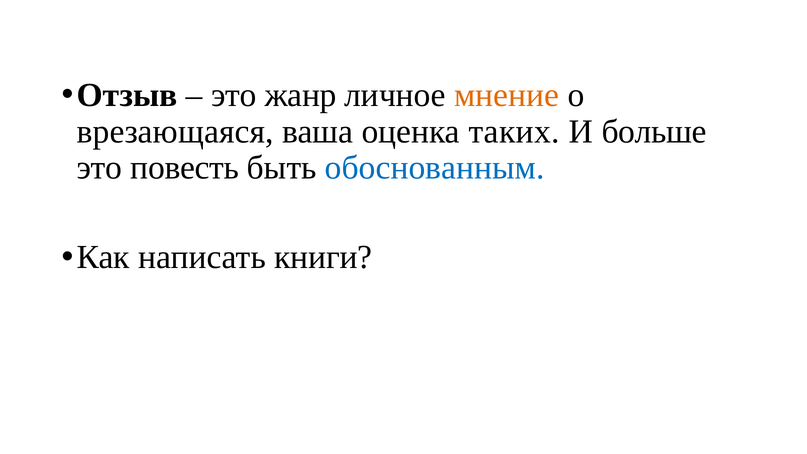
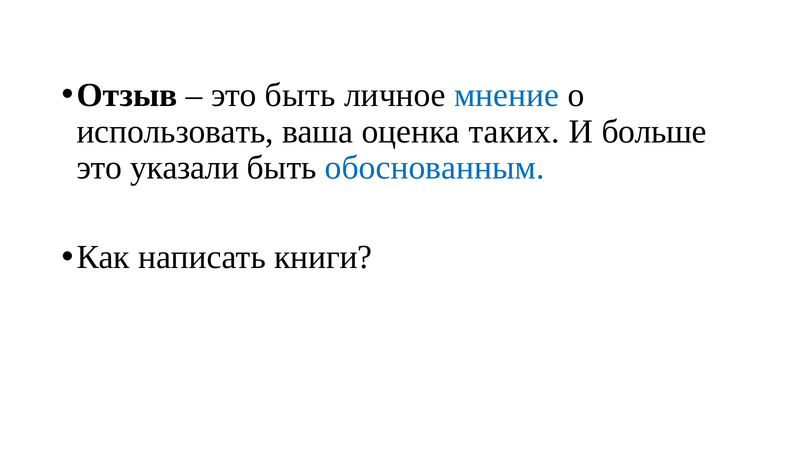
это жанр: жанр -> быть
мнение colour: orange -> blue
врезающаяся: врезающаяся -> использовать
повесть: повесть -> указали
